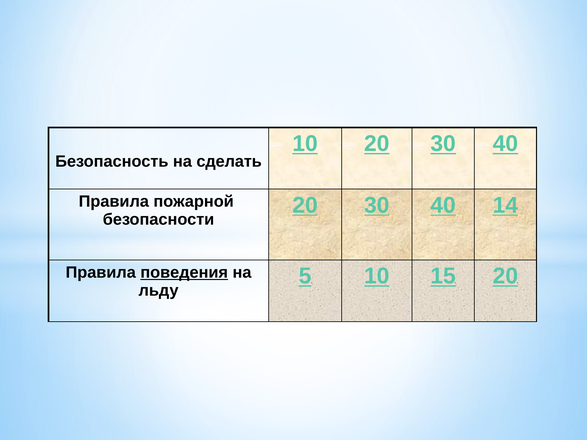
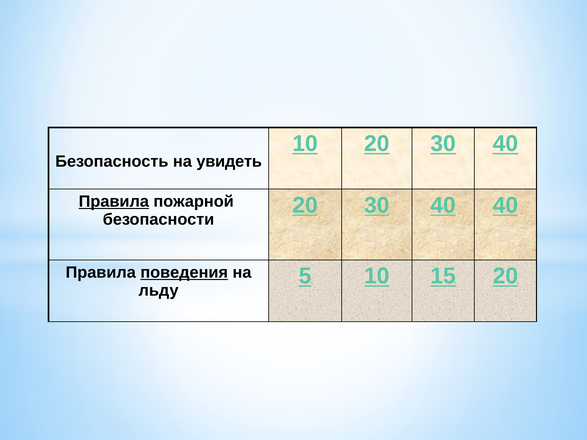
сделать: сделать -> увидеть
Правила at (114, 202) underline: none -> present
40 14: 14 -> 40
